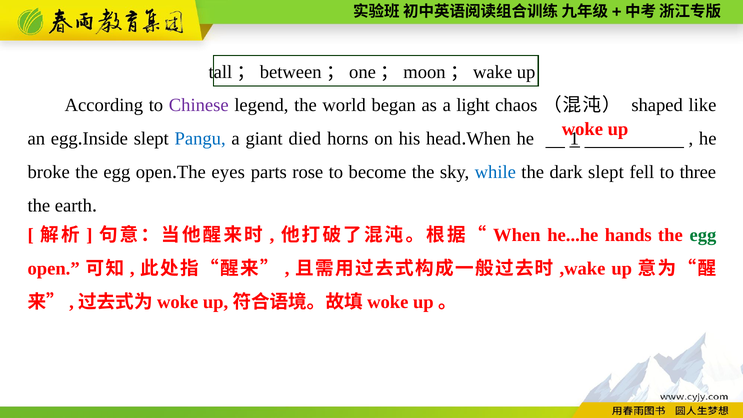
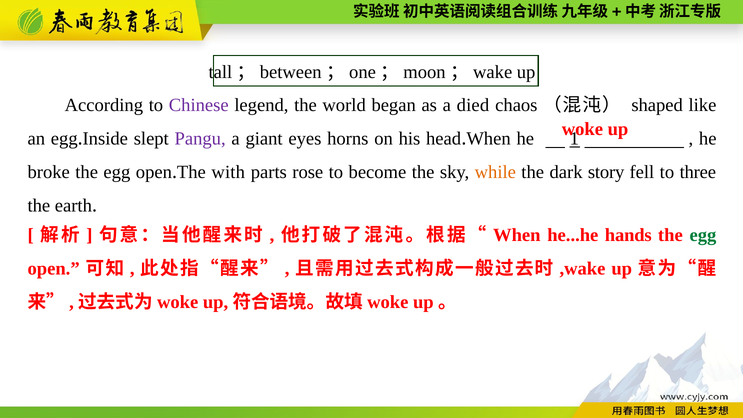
light: light -> died
Pangu colour: blue -> purple
died: died -> eyes
eyes: eyes -> with
while colour: blue -> orange
dark slept: slept -> story
